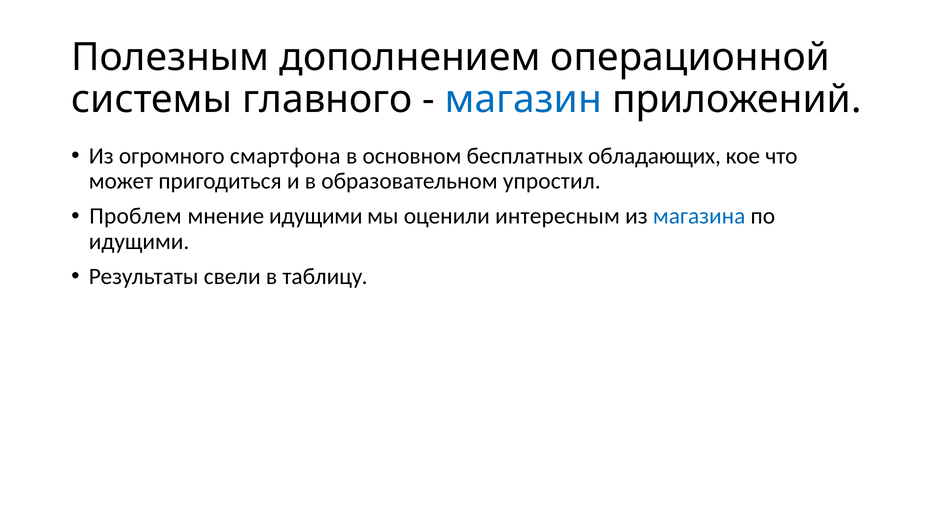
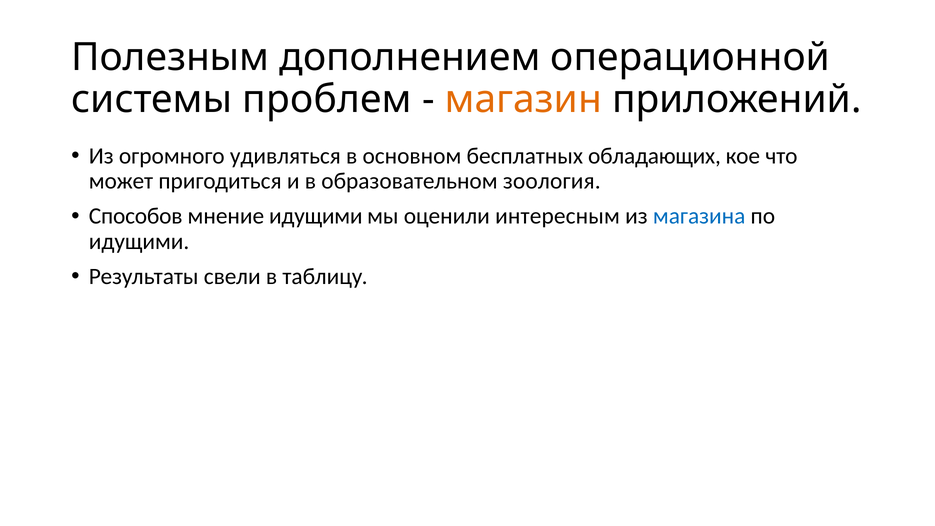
главного: главного -> проблем
магазин colour: blue -> orange
смартфона: смартфона -> удивляться
упростил: упростил -> зоология
Проблем: Проблем -> Способов
